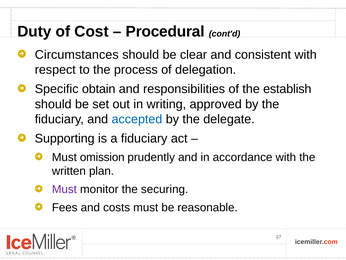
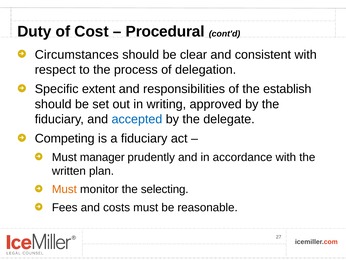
obtain: obtain -> extent
Supporting: Supporting -> Competing
omission: omission -> manager
Must at (64, 189) colour: purple -> orange
securing: securing -> selecting
